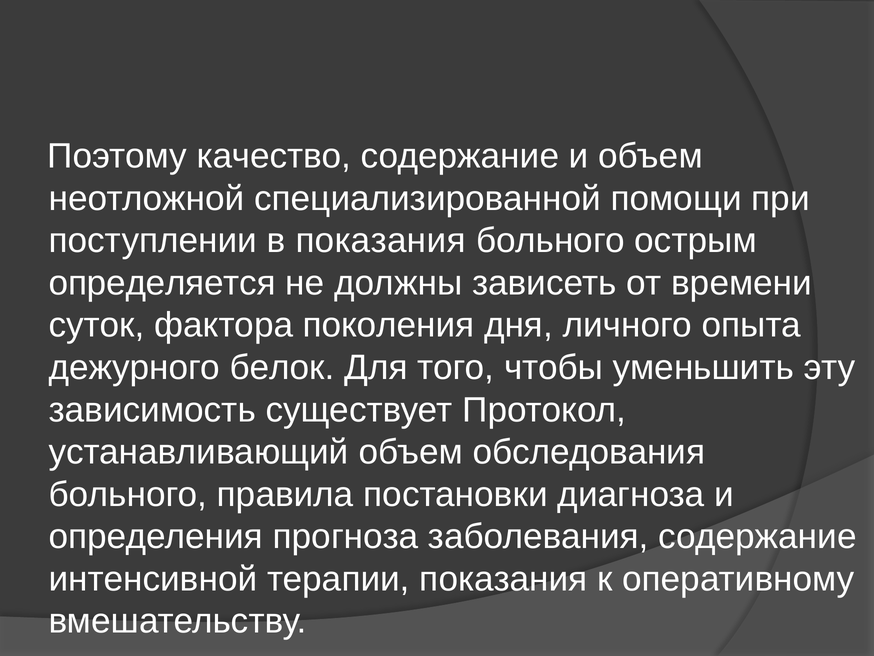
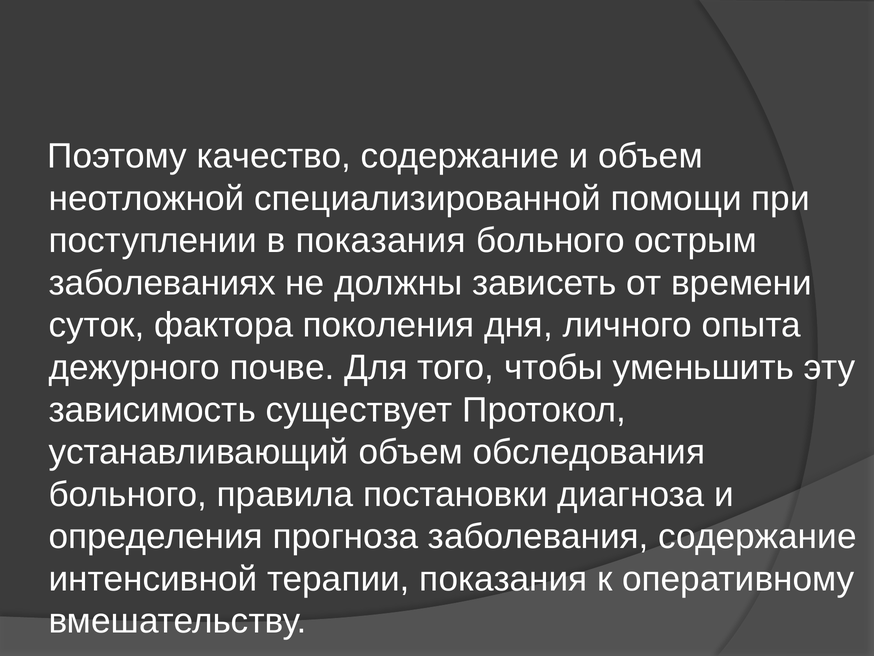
определяется: определяется -> заболеваниях
белок: белок -> почве
